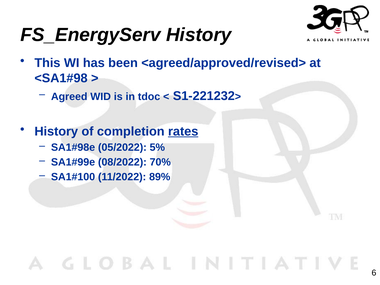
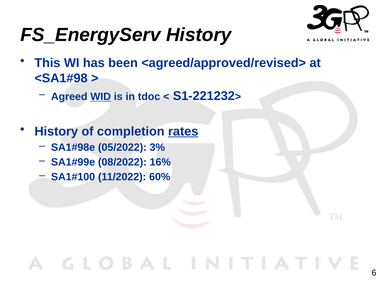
WID underline: none -> present
5%: 5% -> 3%
70%: 70% -> 16%
89%: 89% -> 60%
